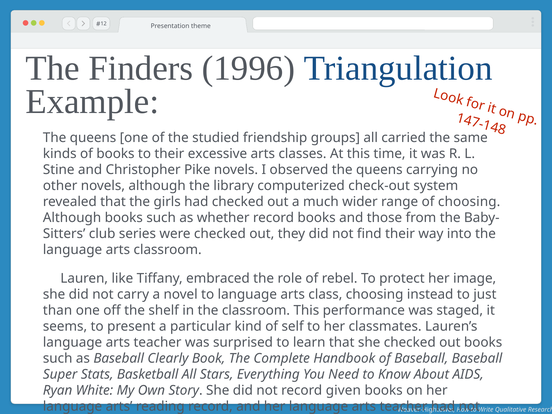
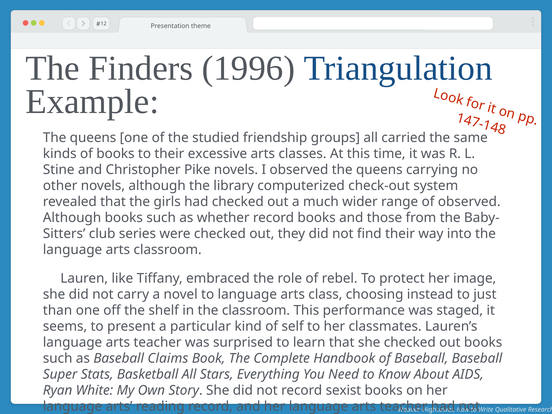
of choosing: choosing -> observed
Baseball Clearly: Clearly -> Claims
given: given -> sexist
